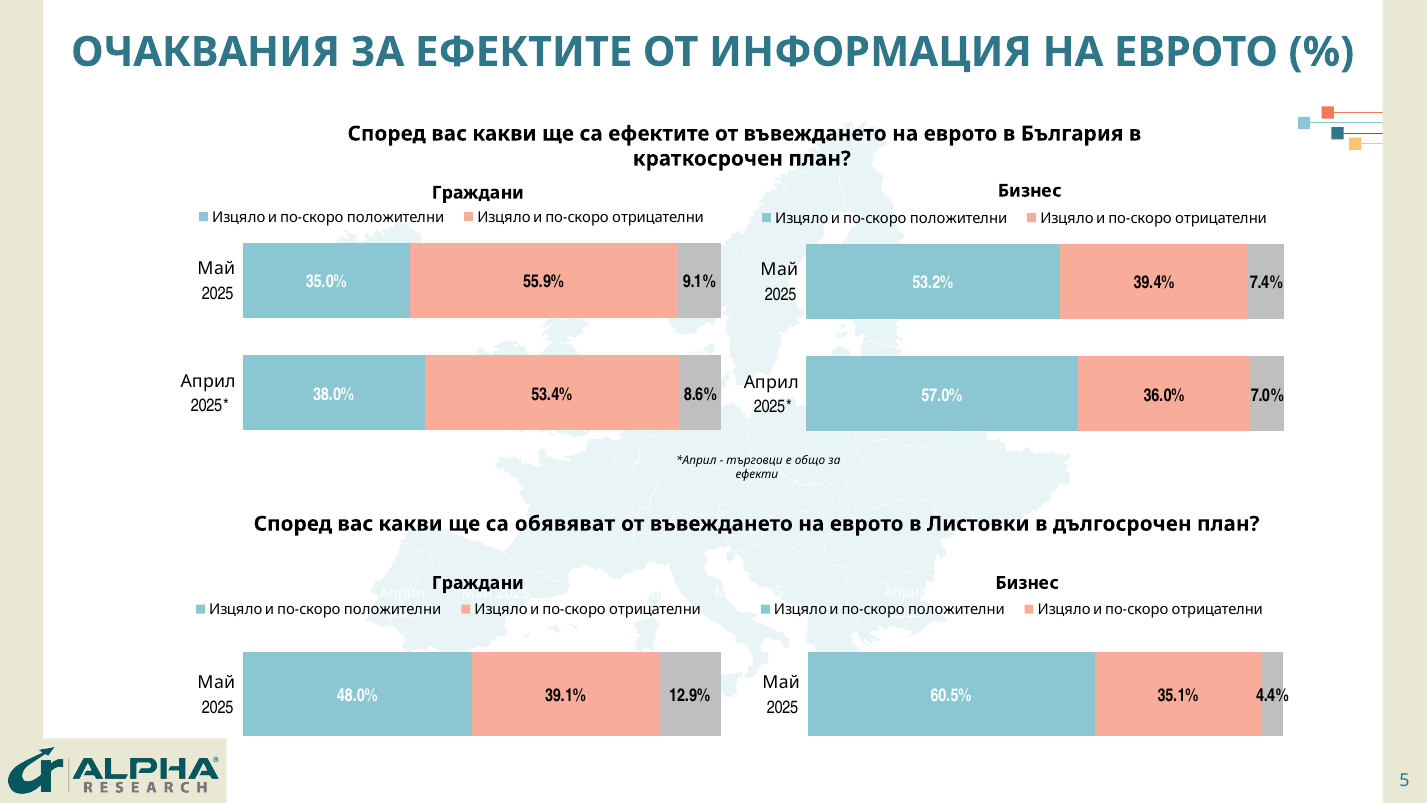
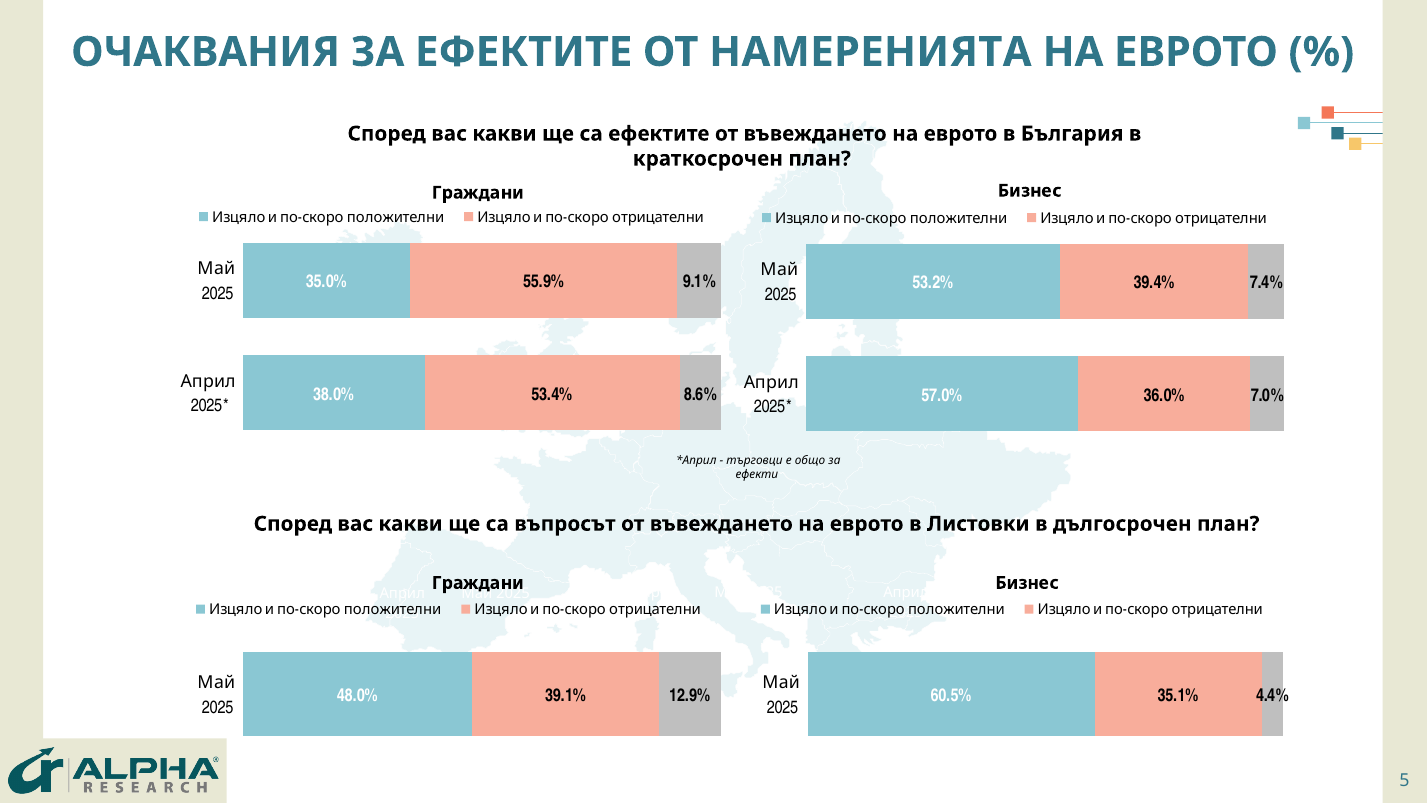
ИНФОРМАЦИЯ: ИНФОРМАЦИЯ -> НАМЕРЕНИЯТА
обявяват: обявяват -> въпросът
